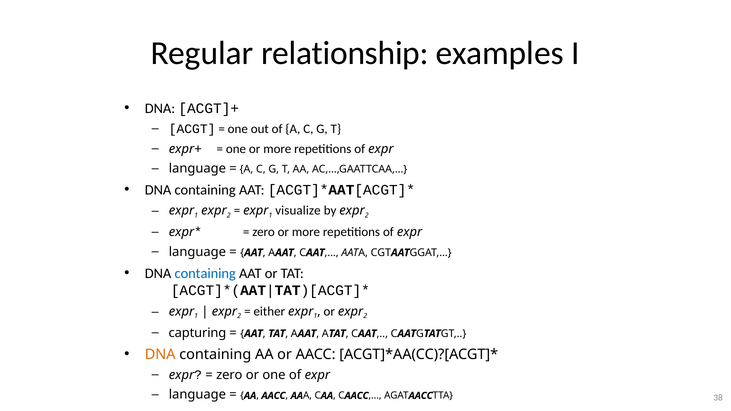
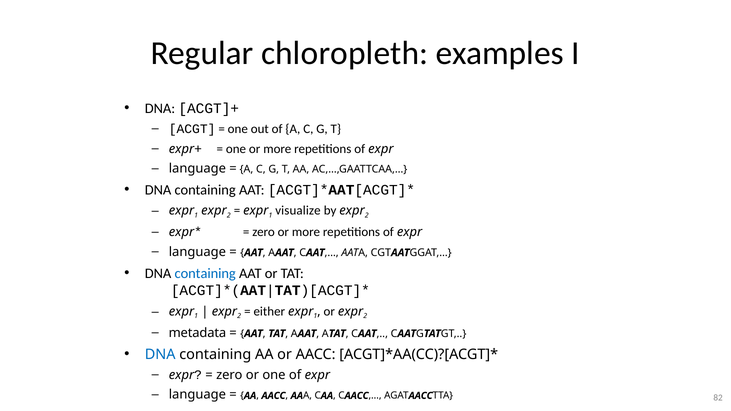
relationship: relationship -> chloropleth
capturing: capturing -> metadata
DNA at (160, 354) colour: orange -> blue
38: 38 -> 82
